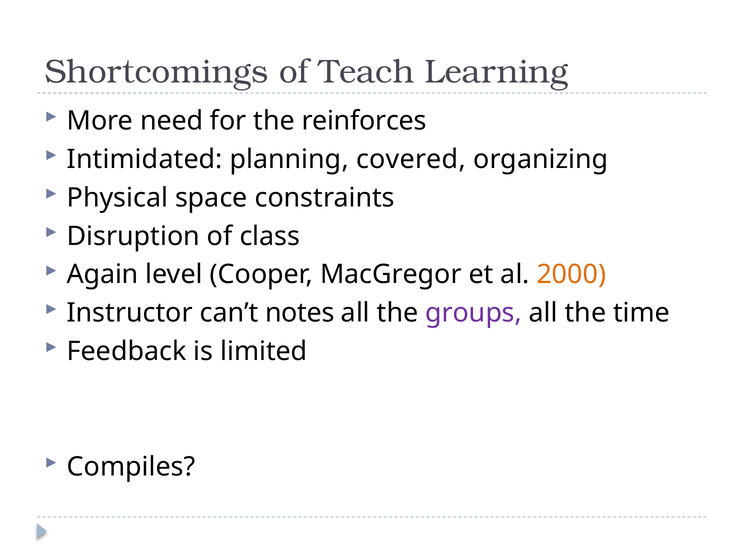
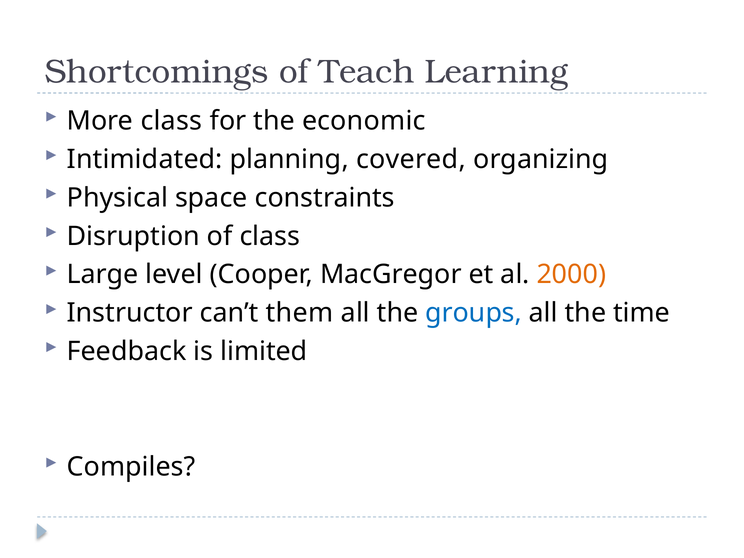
More need: need -> class
reinforces: reinforces -> economic
Again: Again -> Large
notes: notes -> them
groups colour: purple -> blue
